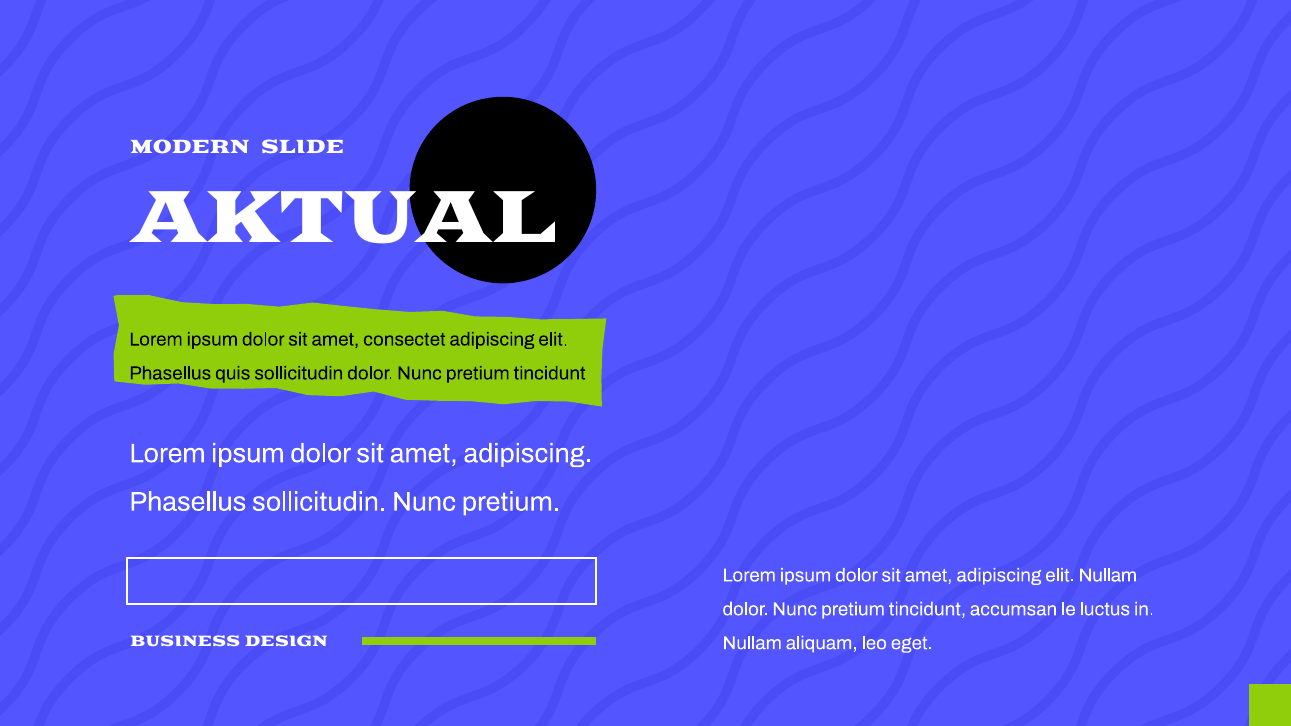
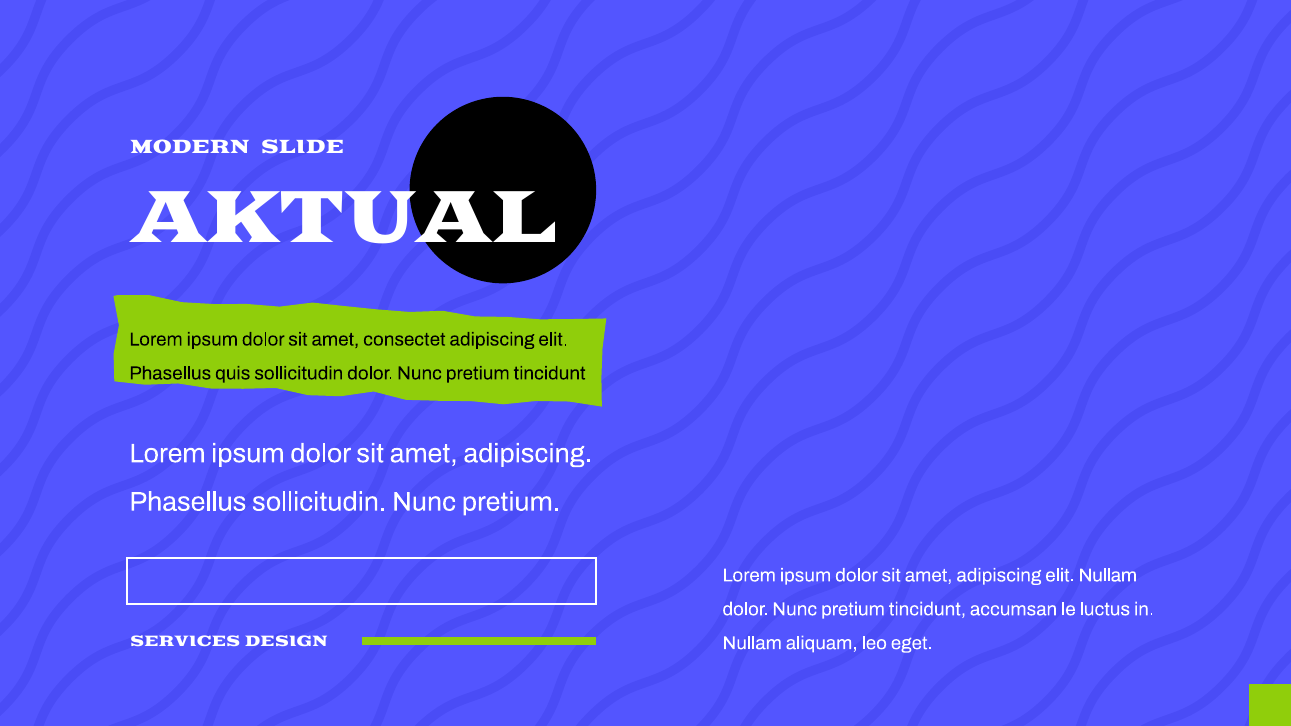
BUSINESS: BUSINESS -> SERVICES
